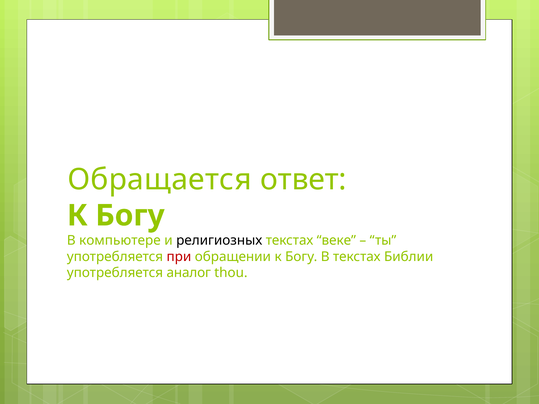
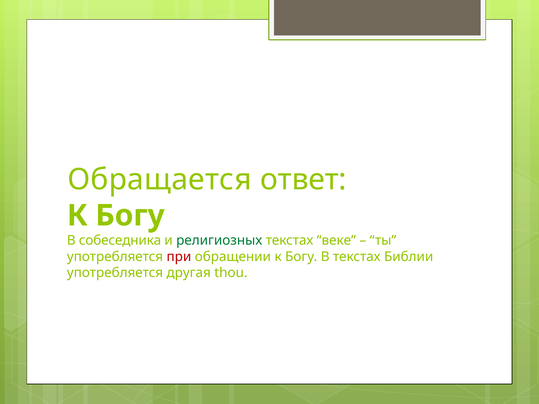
компьютере: компьютере -> собеседника
религиозных colour: black -> green
аналог: аналог -> другая
